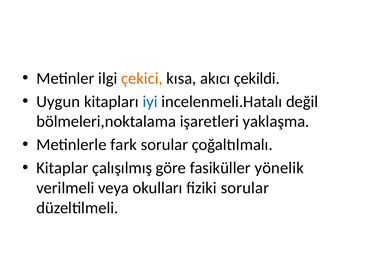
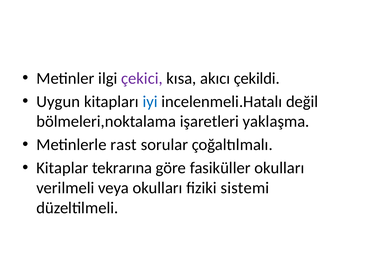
çekici colour: orange -> purple
fark: fark -> rast
çalışılmış: çalışılmış -> tekrarına
fasiküller yönelik: yönelik -> okulları
fiziki sorular: sorular -> sistemi
